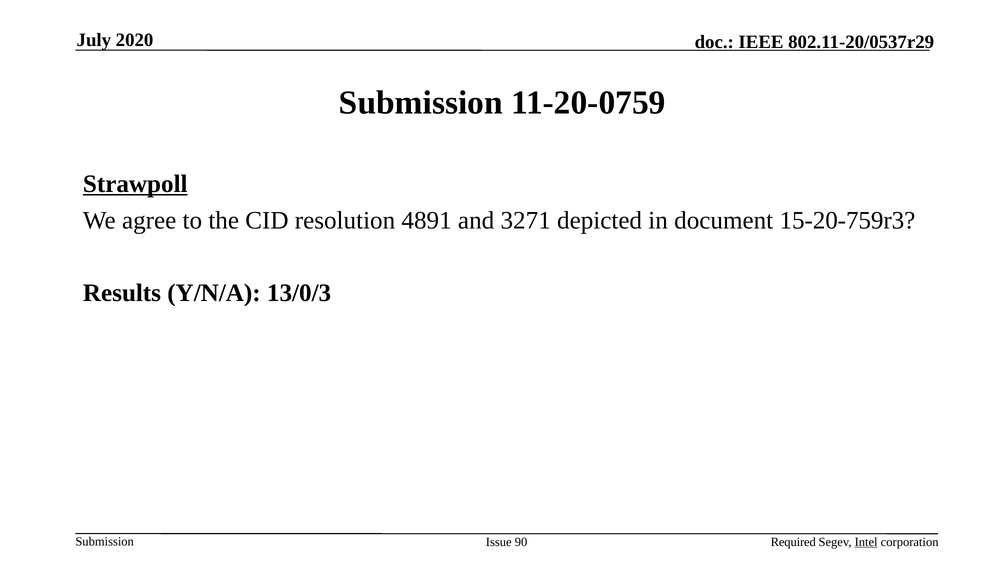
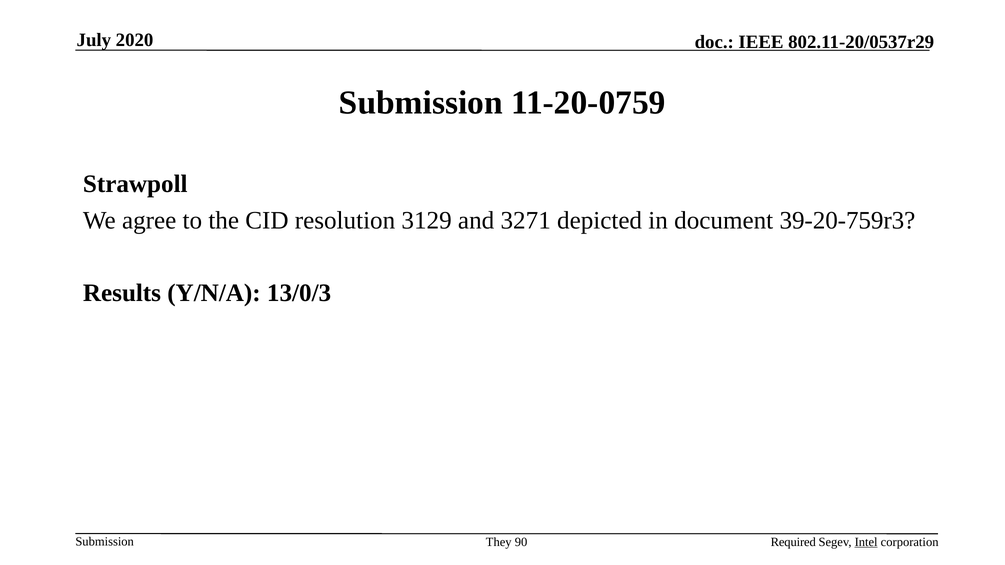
Strawpoll underline: present -> none
4891: 4891 -> 3129
15-20-759r3: 15-20-759r3 -> 39-20-759r3
Issue: Issue -> They
